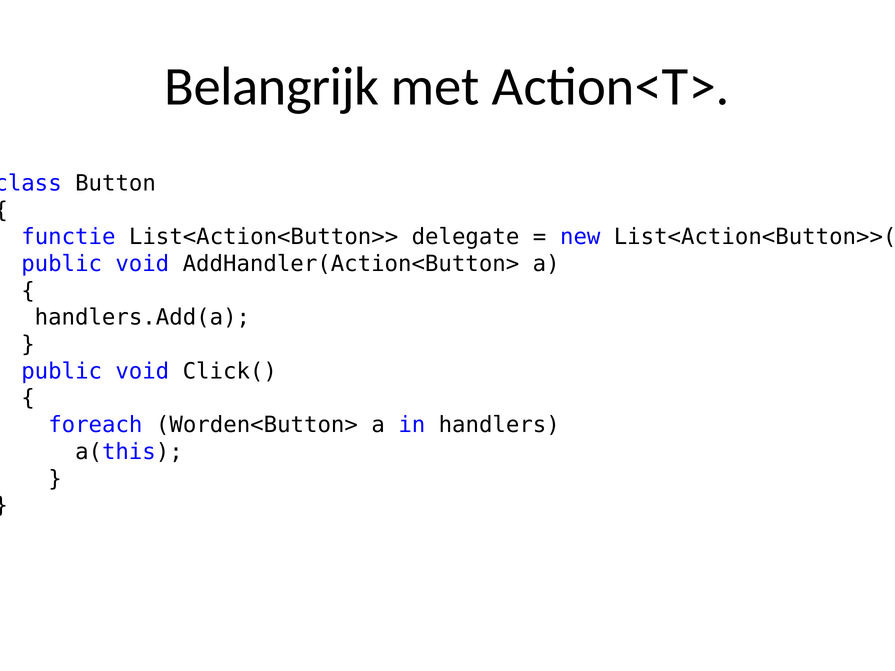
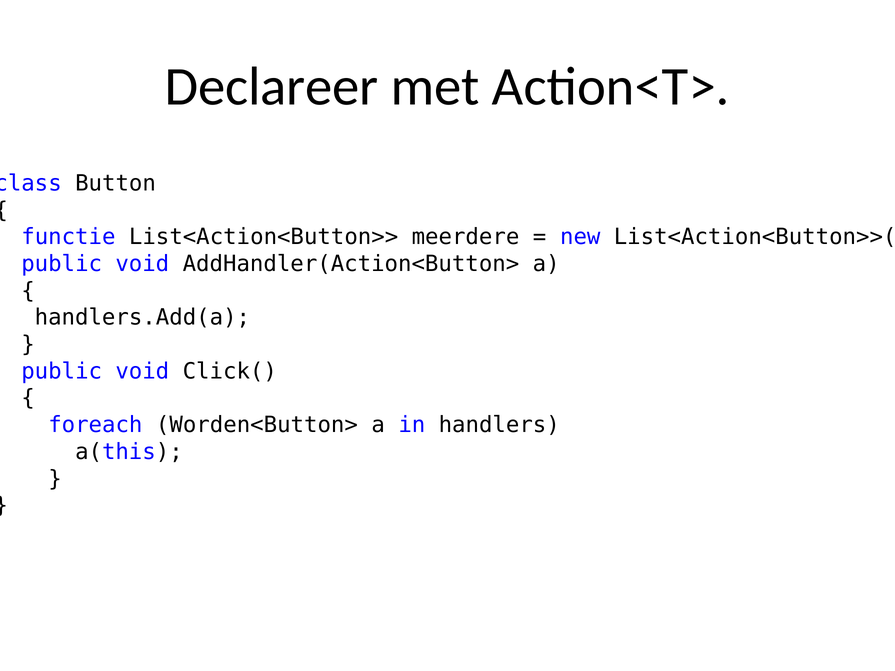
Belangrijk: Belangrijk -> Declareer
delegate: delegate -> meerdere
